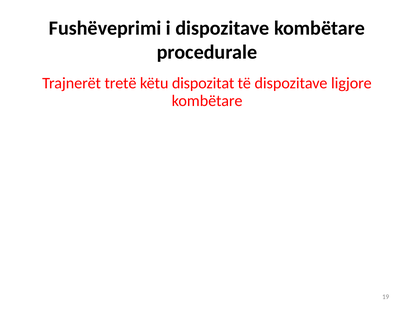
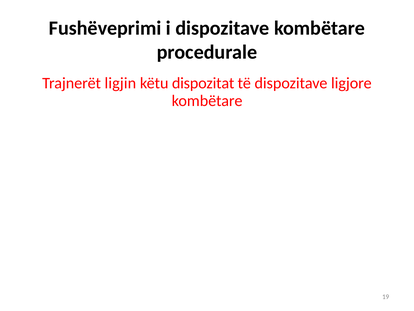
tretë: tretë -> ligjin
